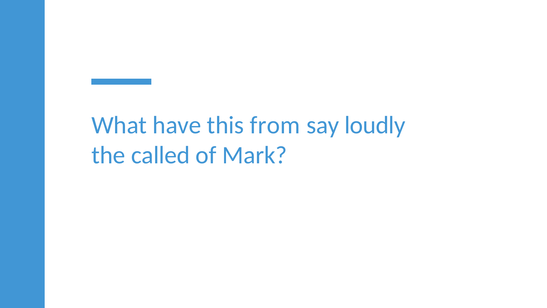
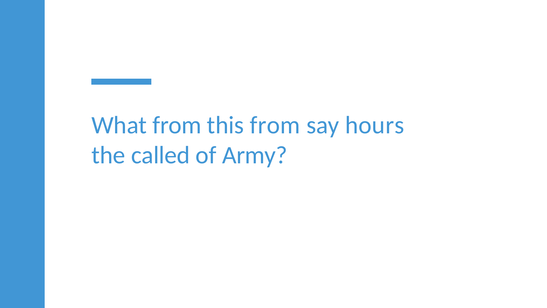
What have: have -> from
loudly: loudly -> hours
Mark: Mark -> Army
